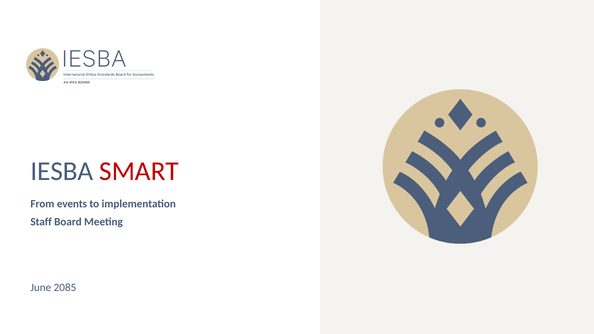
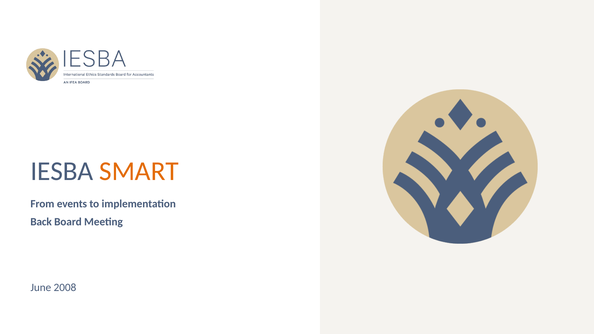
SMART colour: red -> orange
Staff: Staff -> Back
2085: 2085 -> 2008
